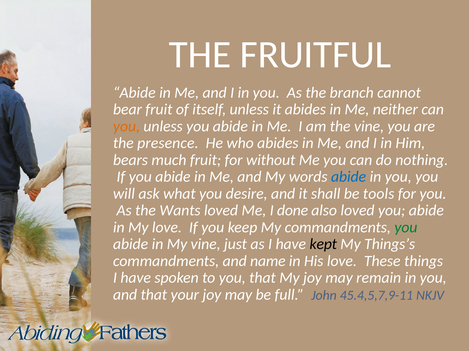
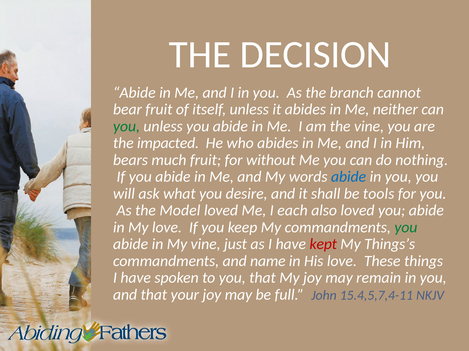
FRUITFUL: FRUITFUL -> DECISION
you at (126, 127) colour: orange -> green
presence: presence -> impacted
Wants: Wants -> Model
done: done -> each
kept colour: black -> red
45.4,5,7,9-11: 45.4,5,7,9-11 -> 15.4,5,7,4-11
